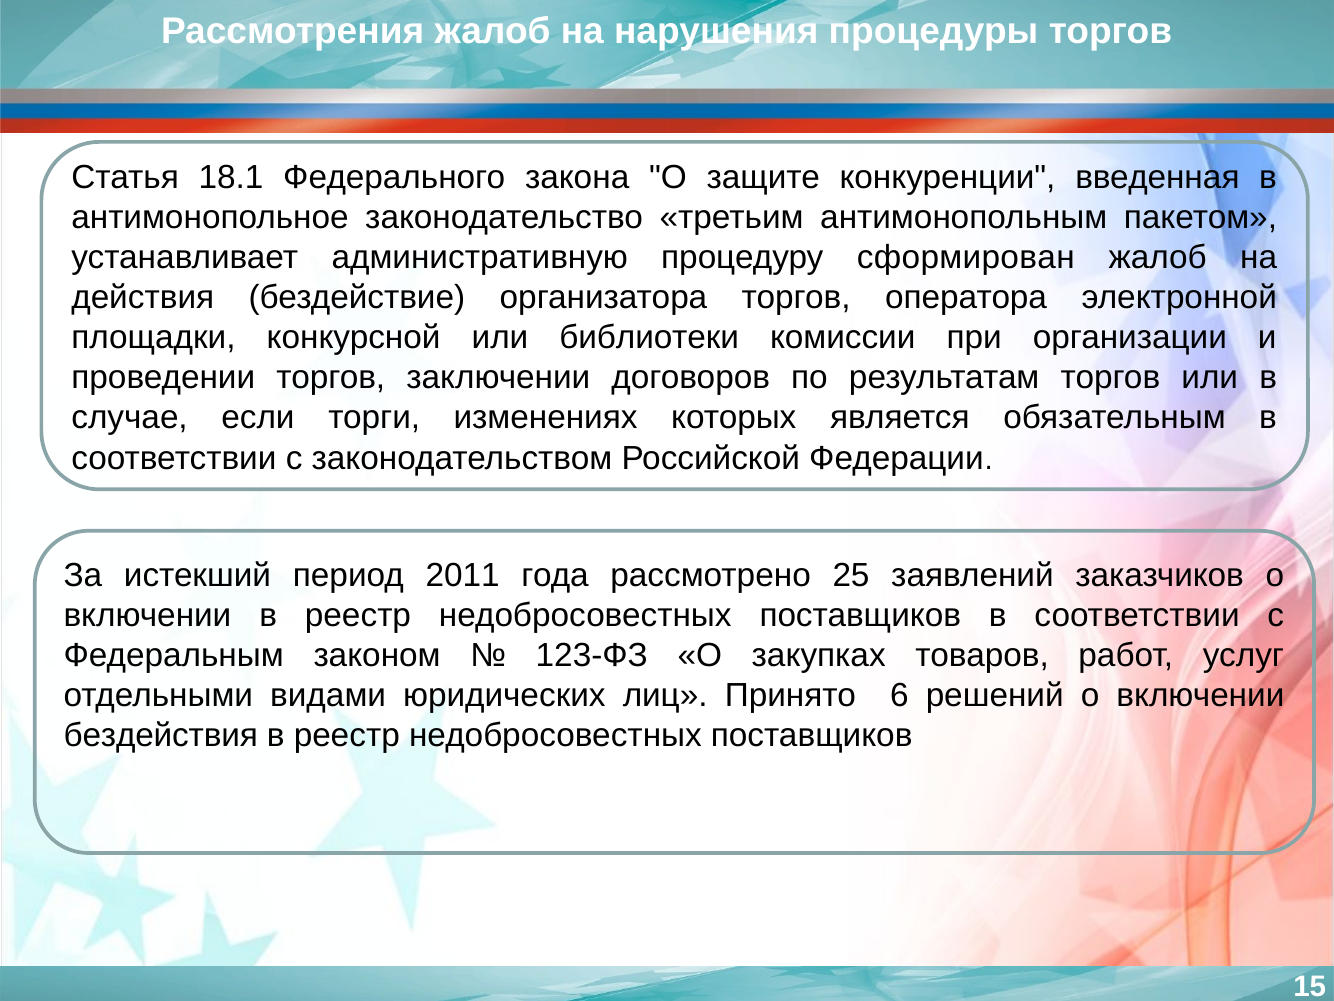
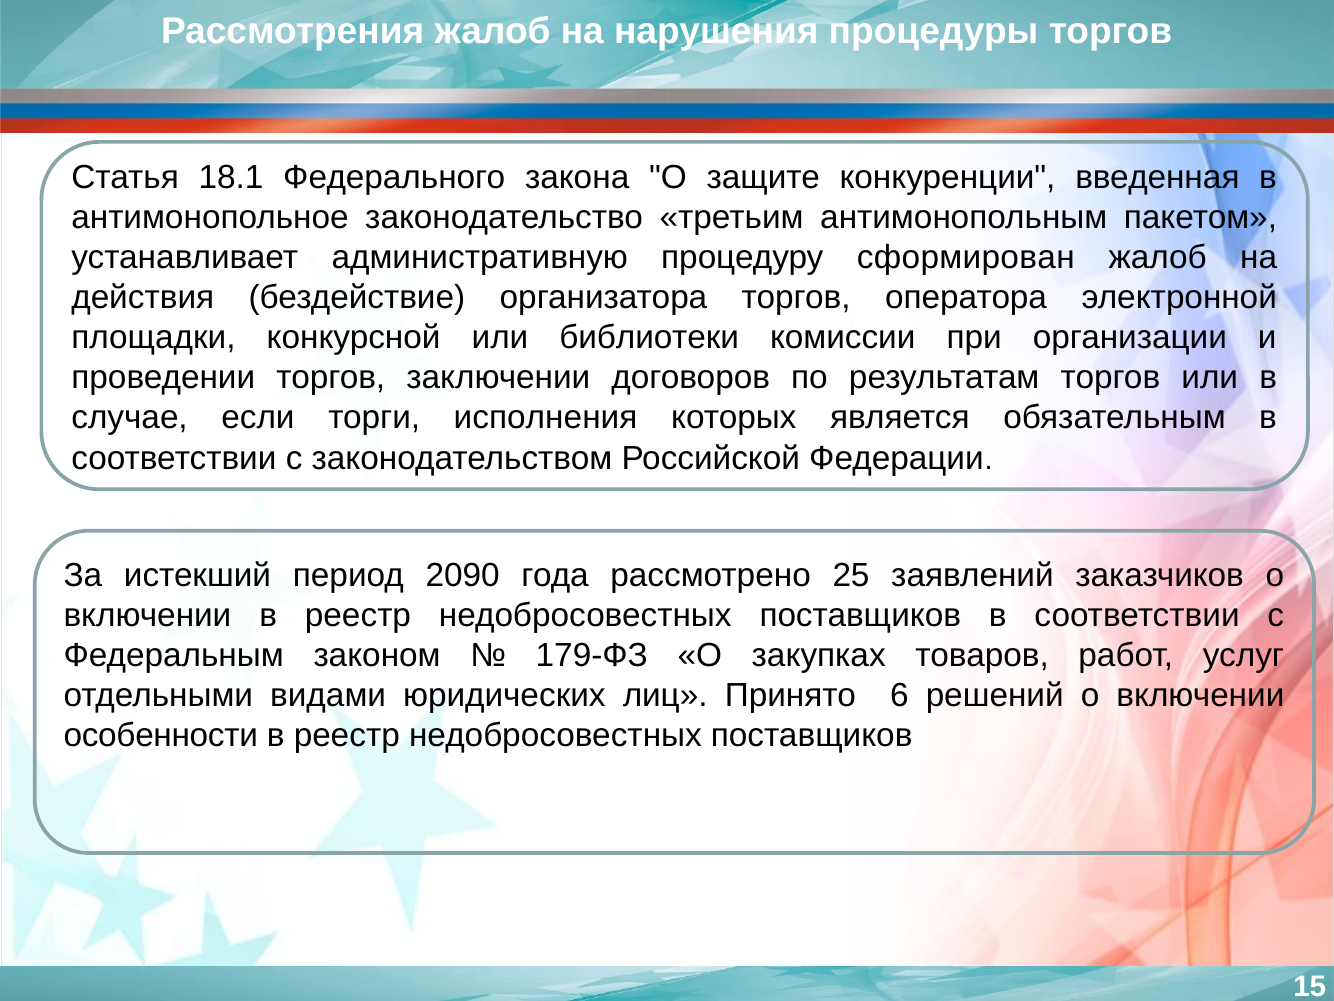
изменениях: изменениях -> исполнения
2011: 2011 -> 2090
123-ФЗ: 123-ФЗ -> 179-ФЗ
бездействия: бездействия -> особенности
